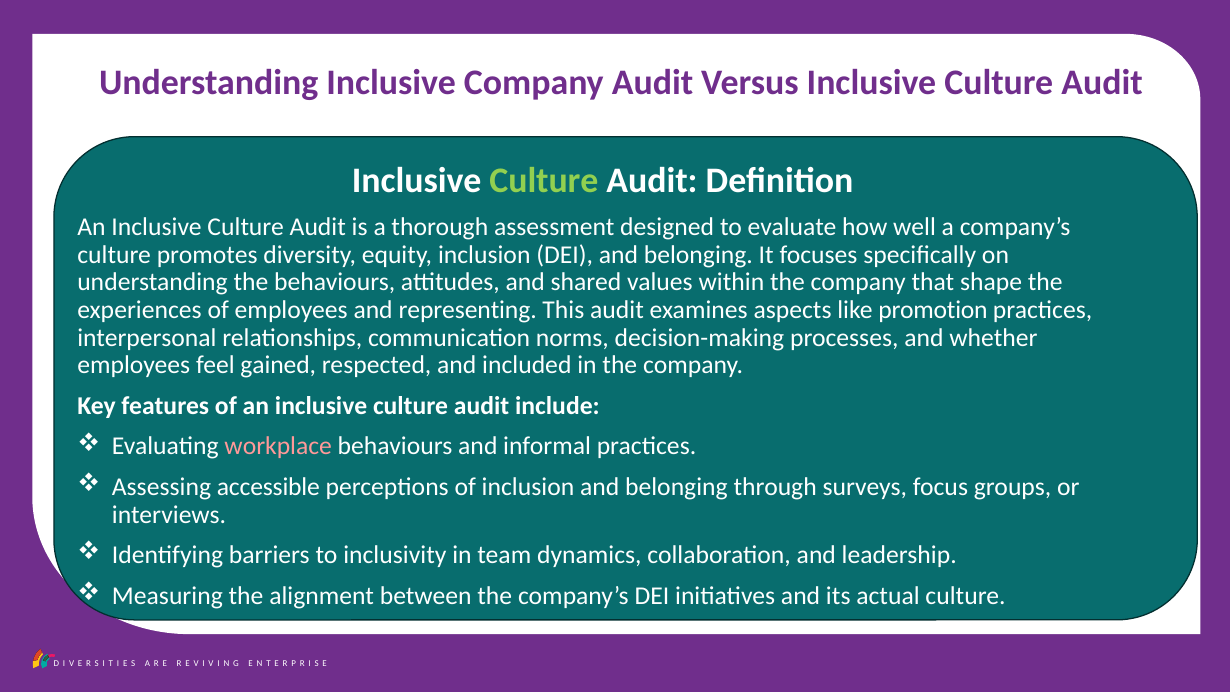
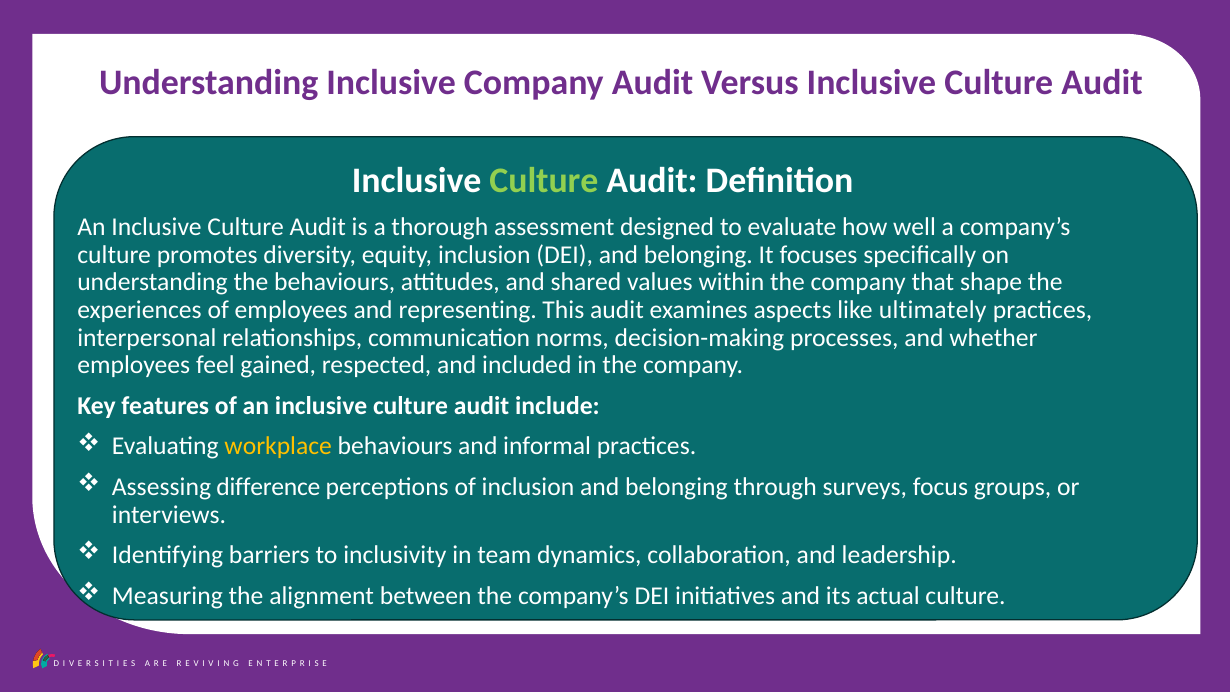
promotion: promotion -> ultimately
workplace colour: pink -> yellow
accessible: accessible -> difference
